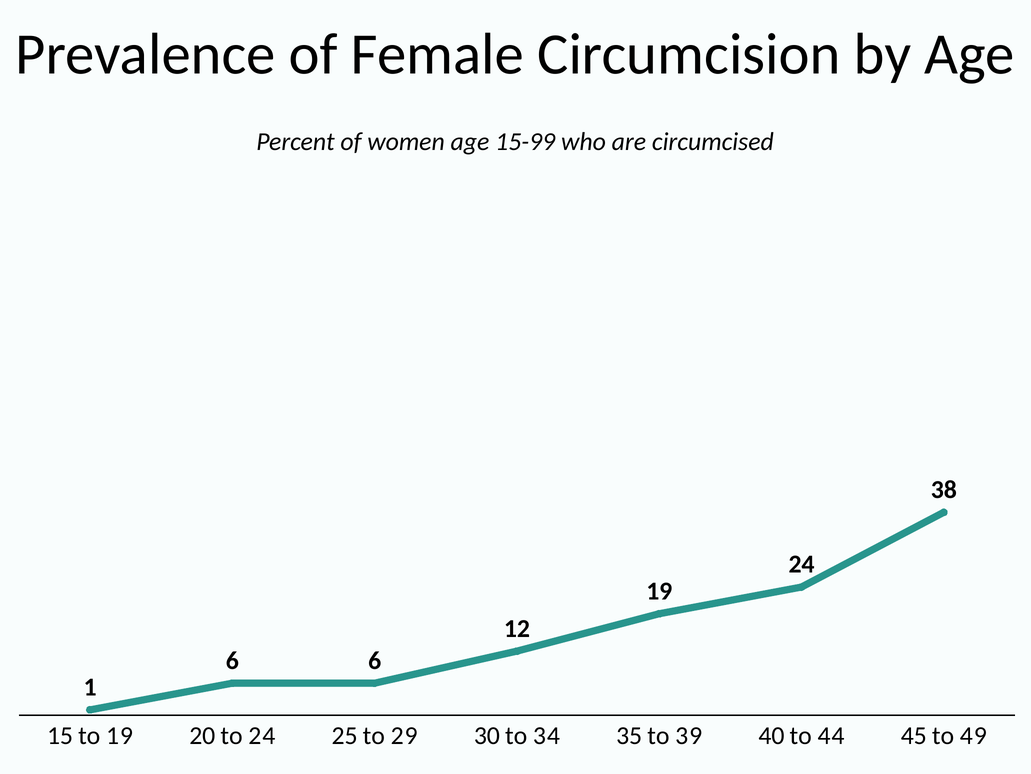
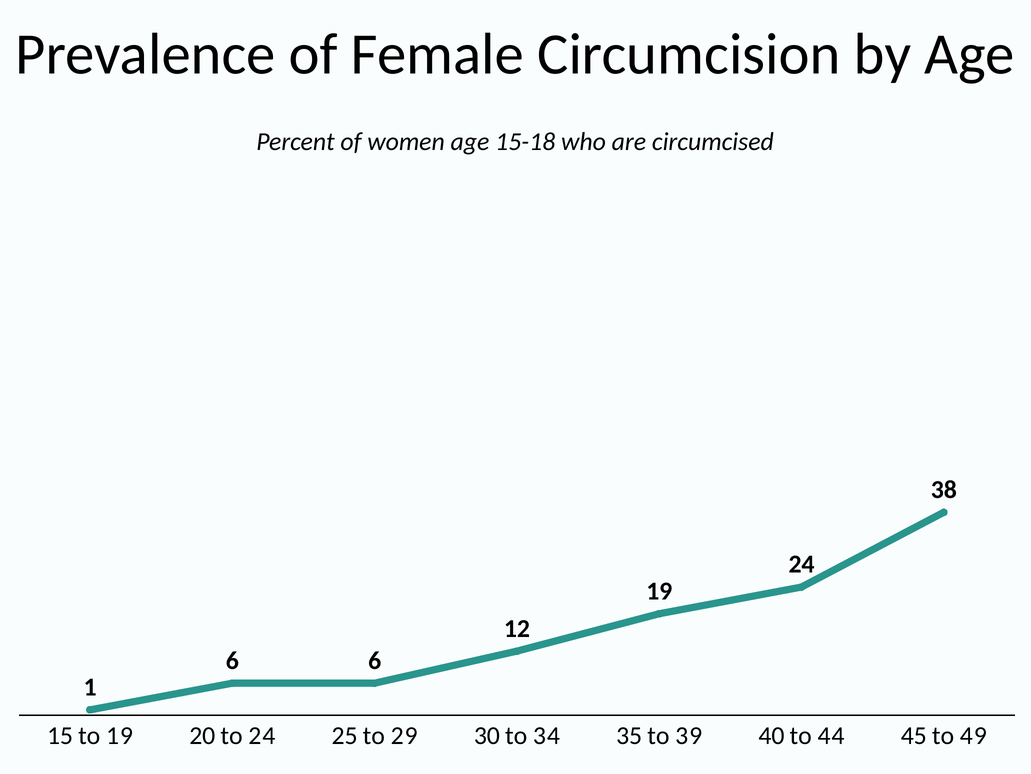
15-99: 15-99 -> 15-18
